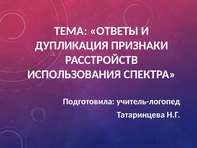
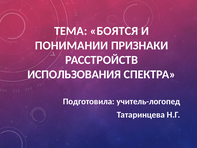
ОТВЕТЫ: ОТВЕТЫ -> БОЯТСЯ
ДУПЛИКАЦИЯ: ДУПЛИКАЦИЯ -> ПОНИМАНИИ
